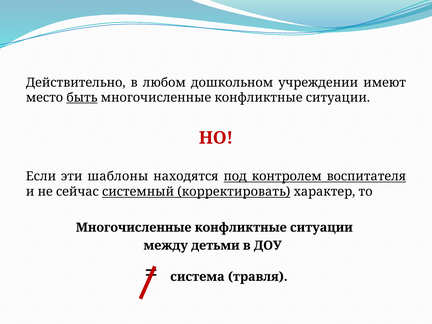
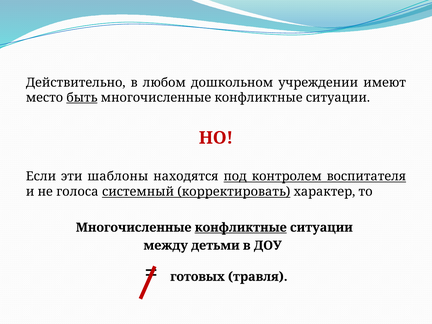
сейчас: сейчас -> голоса
конфликтные at (241, 228) underline: none -> present
система: система -> готовых
